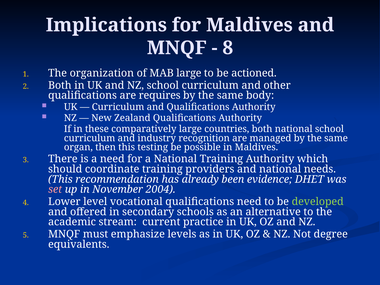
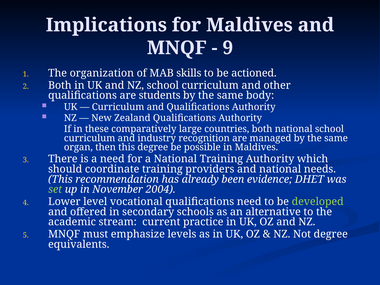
8: 8 -> 9
MAB large: large -> skills
requires: requires -> students
this testing: testing -> degree
set colour: pink -> light green
